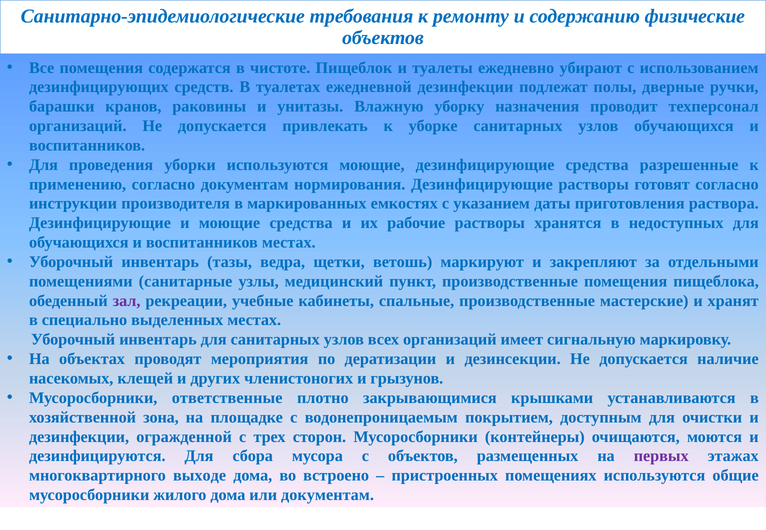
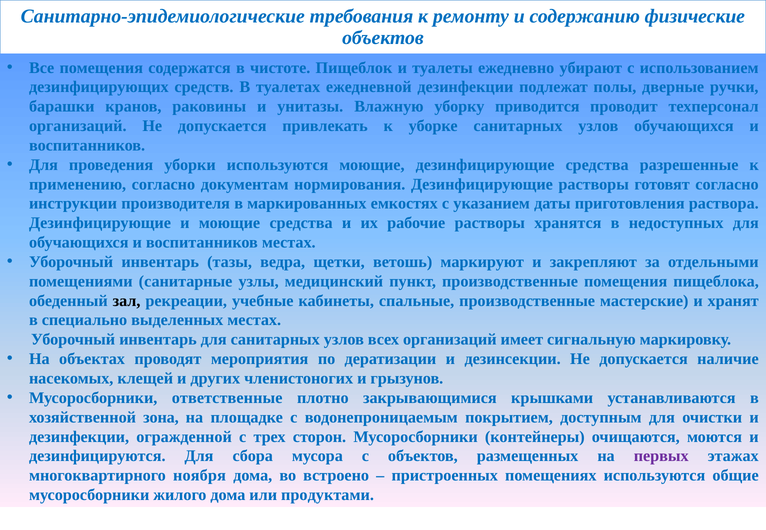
назначения: назначения -> приводится
зал colour: purple -> black
выходе: выходе -> ноября
или документам: документам -> продуктами
